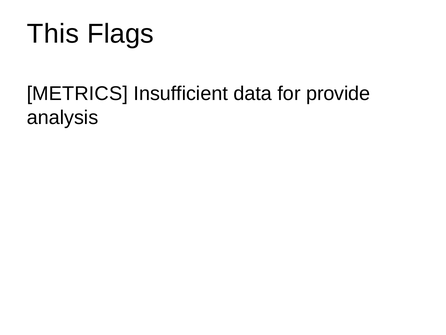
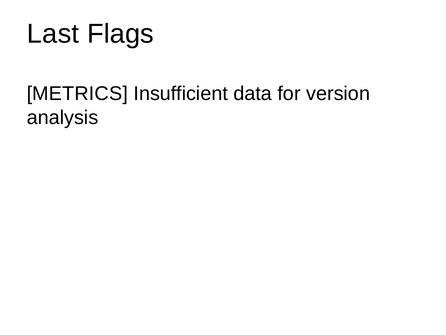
This: This -> Last
provide: provide -> version
